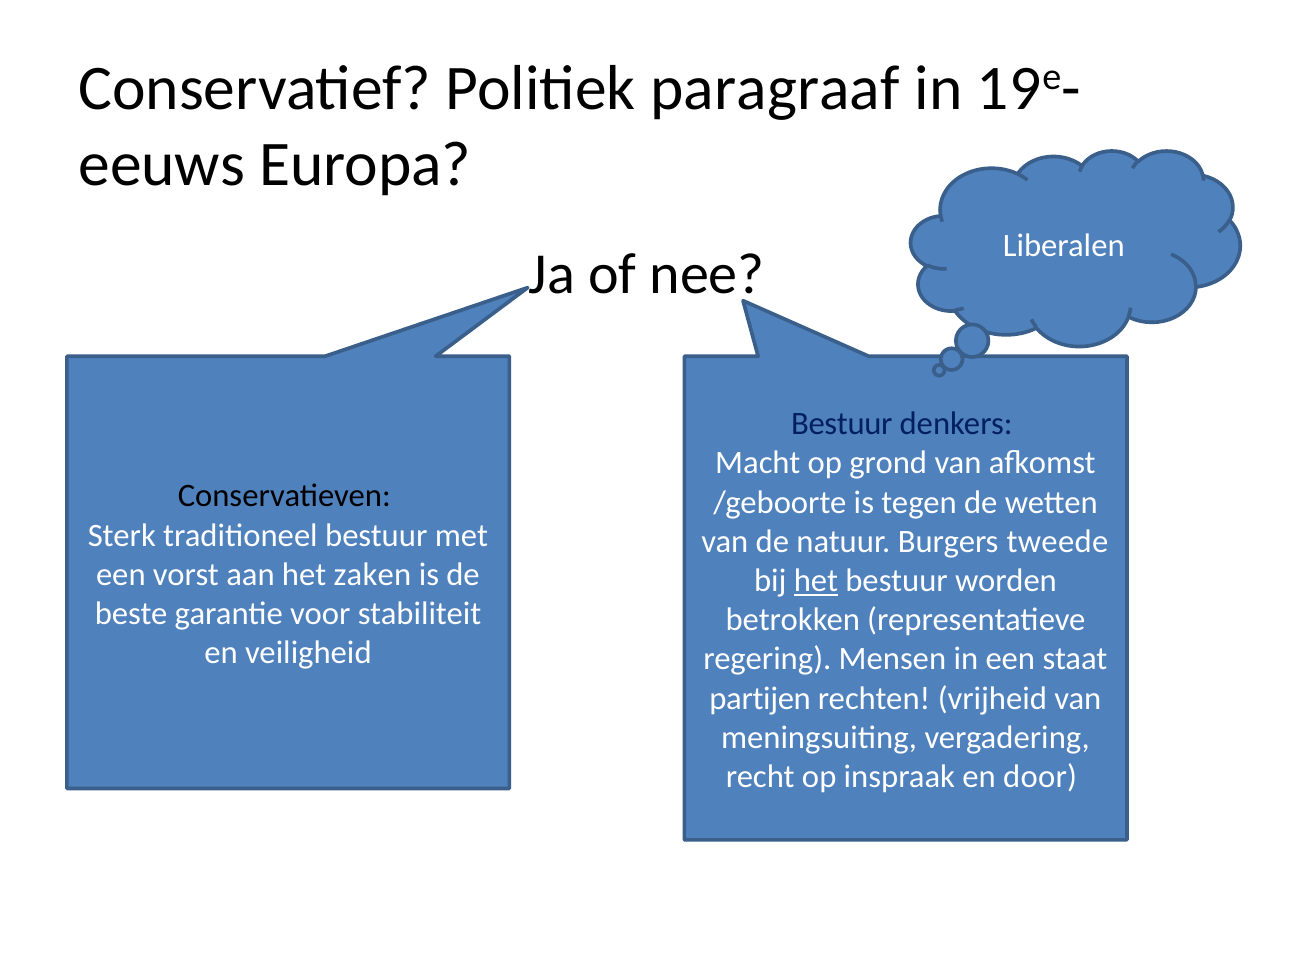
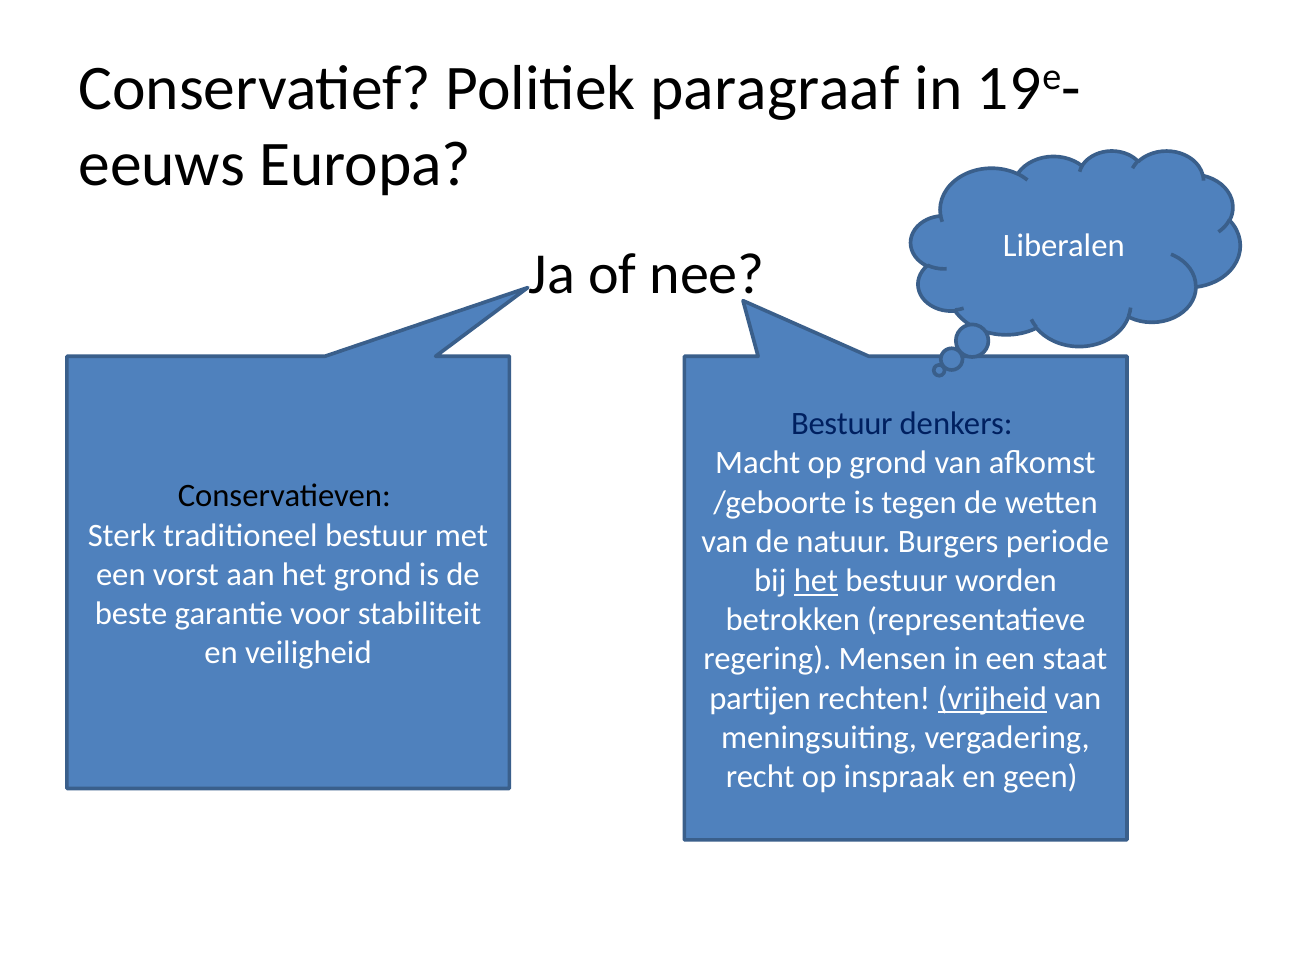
tweede: tweede -> periode
het zaken: zaken -> grond
vrijheid underline: none -> present
door: door -> geen
